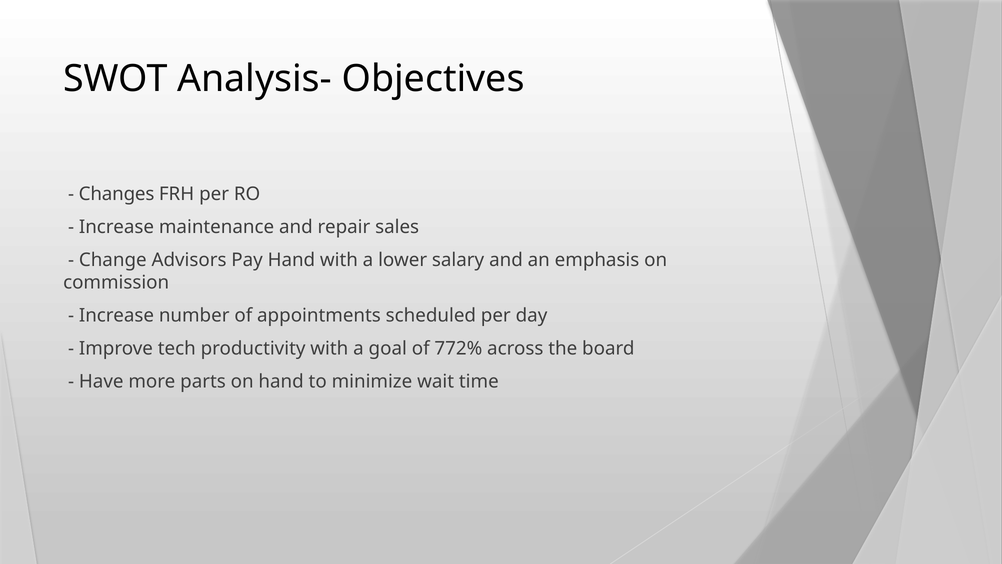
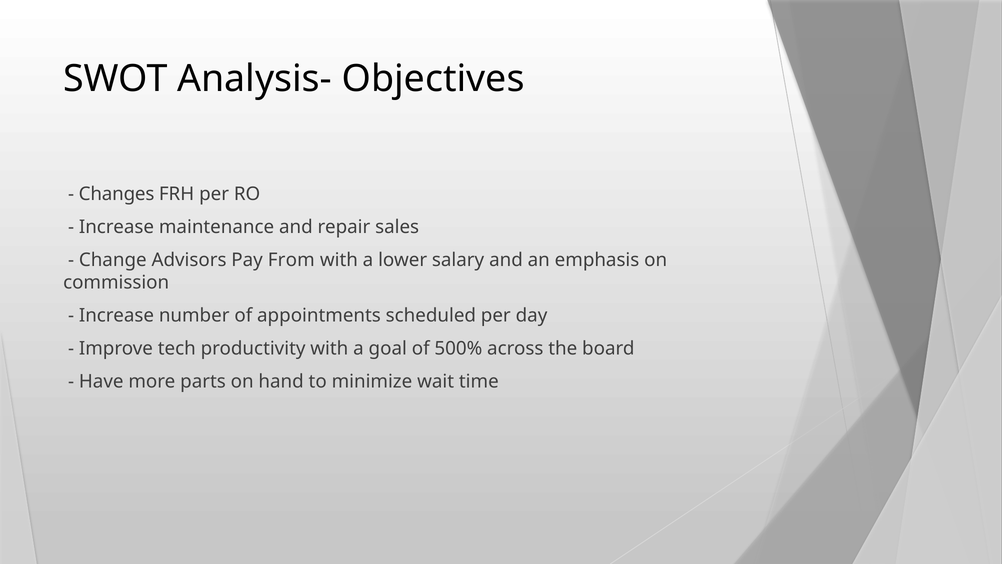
Pay Hand: Hand -> From
772%: 772% -> 500%
